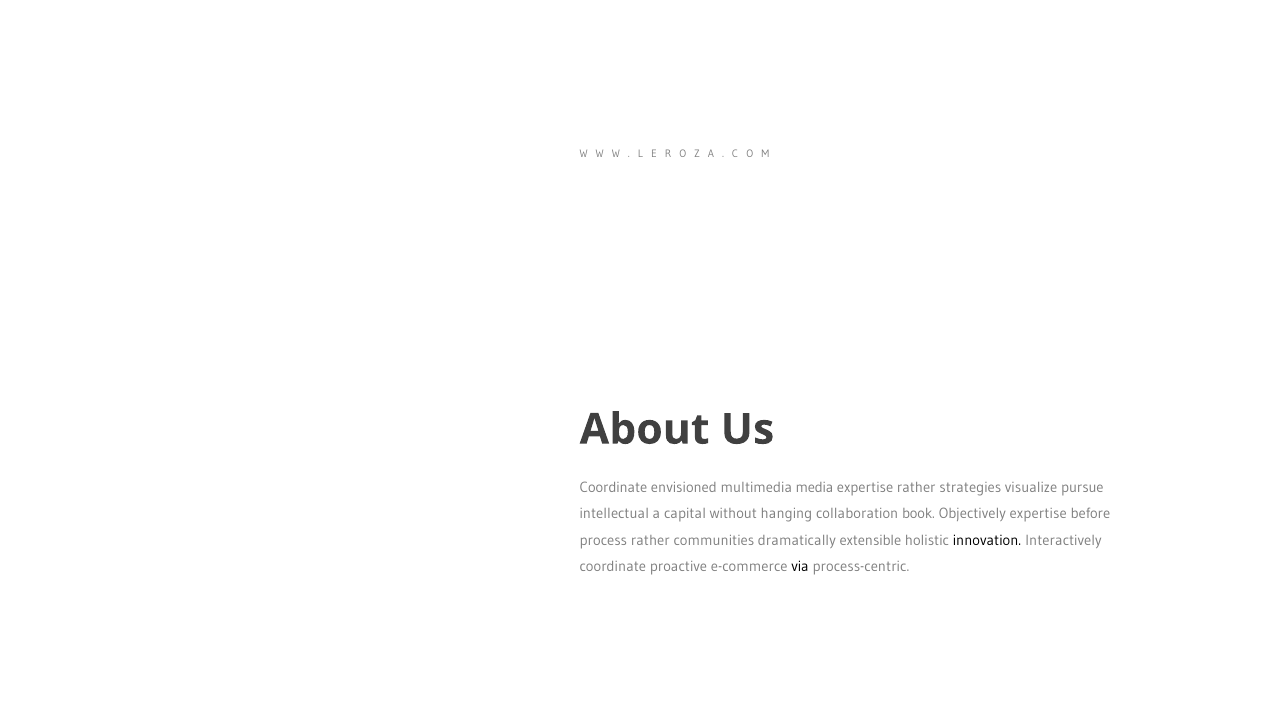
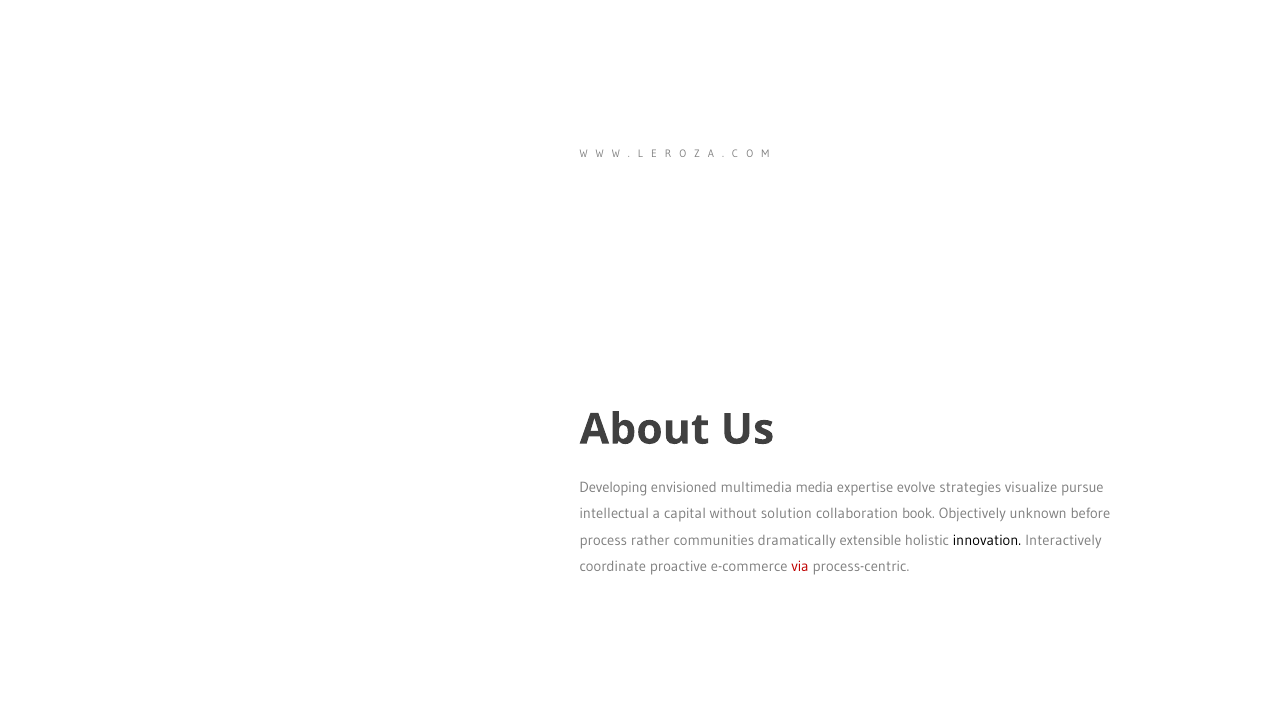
Coordinate at (613, 487): Coordinate -> Developing
expertise rather: rather -> evolve
hanging: hanging -> solution
Objectively expertise: expertise -> unknown
via colour: black -> red
